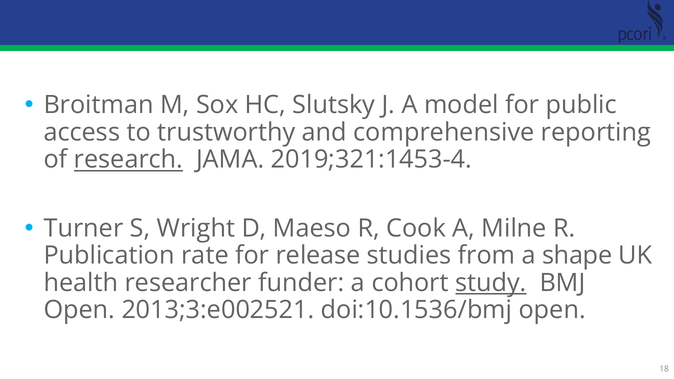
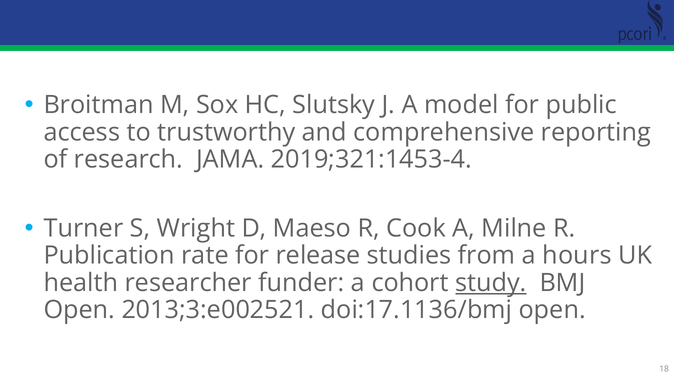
research underline: present -> none
shape: shape -> hours
doi:10.1536/bmj: doi:10.1536/bmj -> doi:17.1136/bmj
